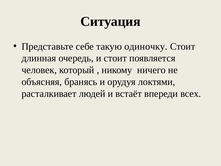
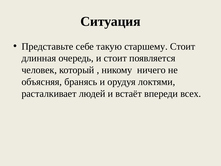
одиночку: одиночку -> старшему
